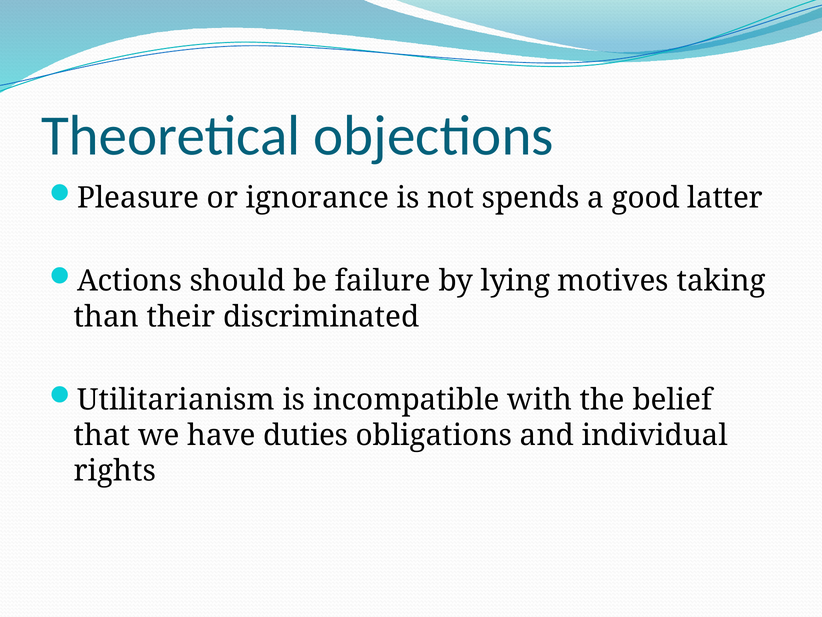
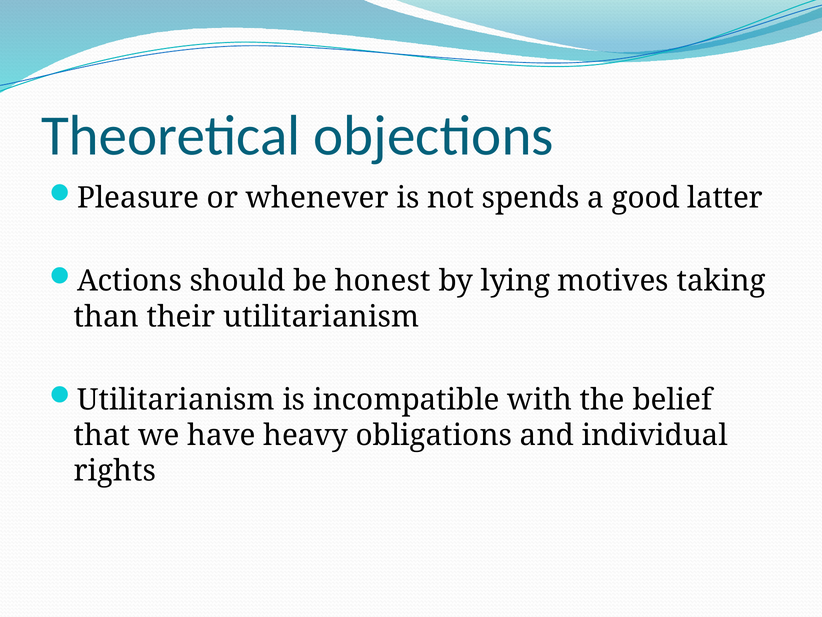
ignorance: ignorance -> whenever
failure: failure -> honest
their discriminated: discriminated -> utilitarianism
duties: duties -> heavy
